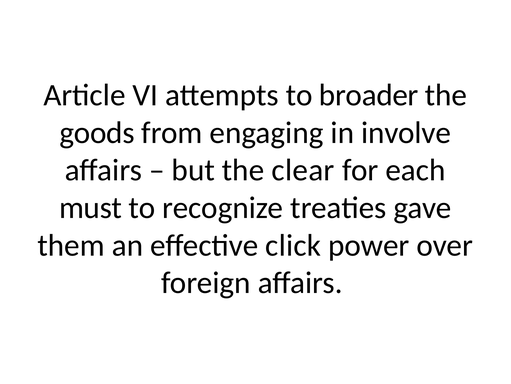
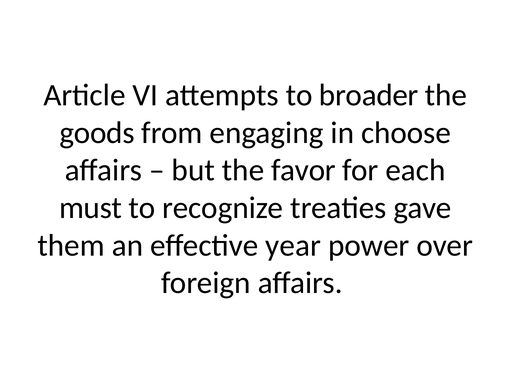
involve: involve -> choose
clear: clear -> favor
click: click -> year
